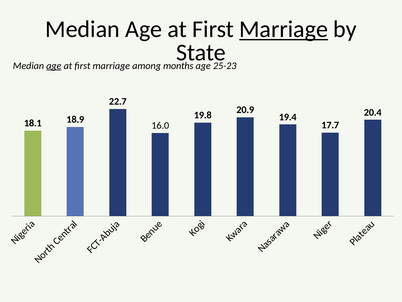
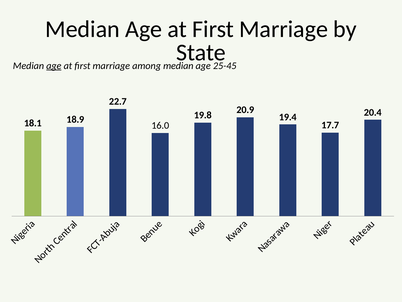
Marriage at (284, 29) underline: present -> none
among months: months -> median
25-23: 25-23 -> 25-45
